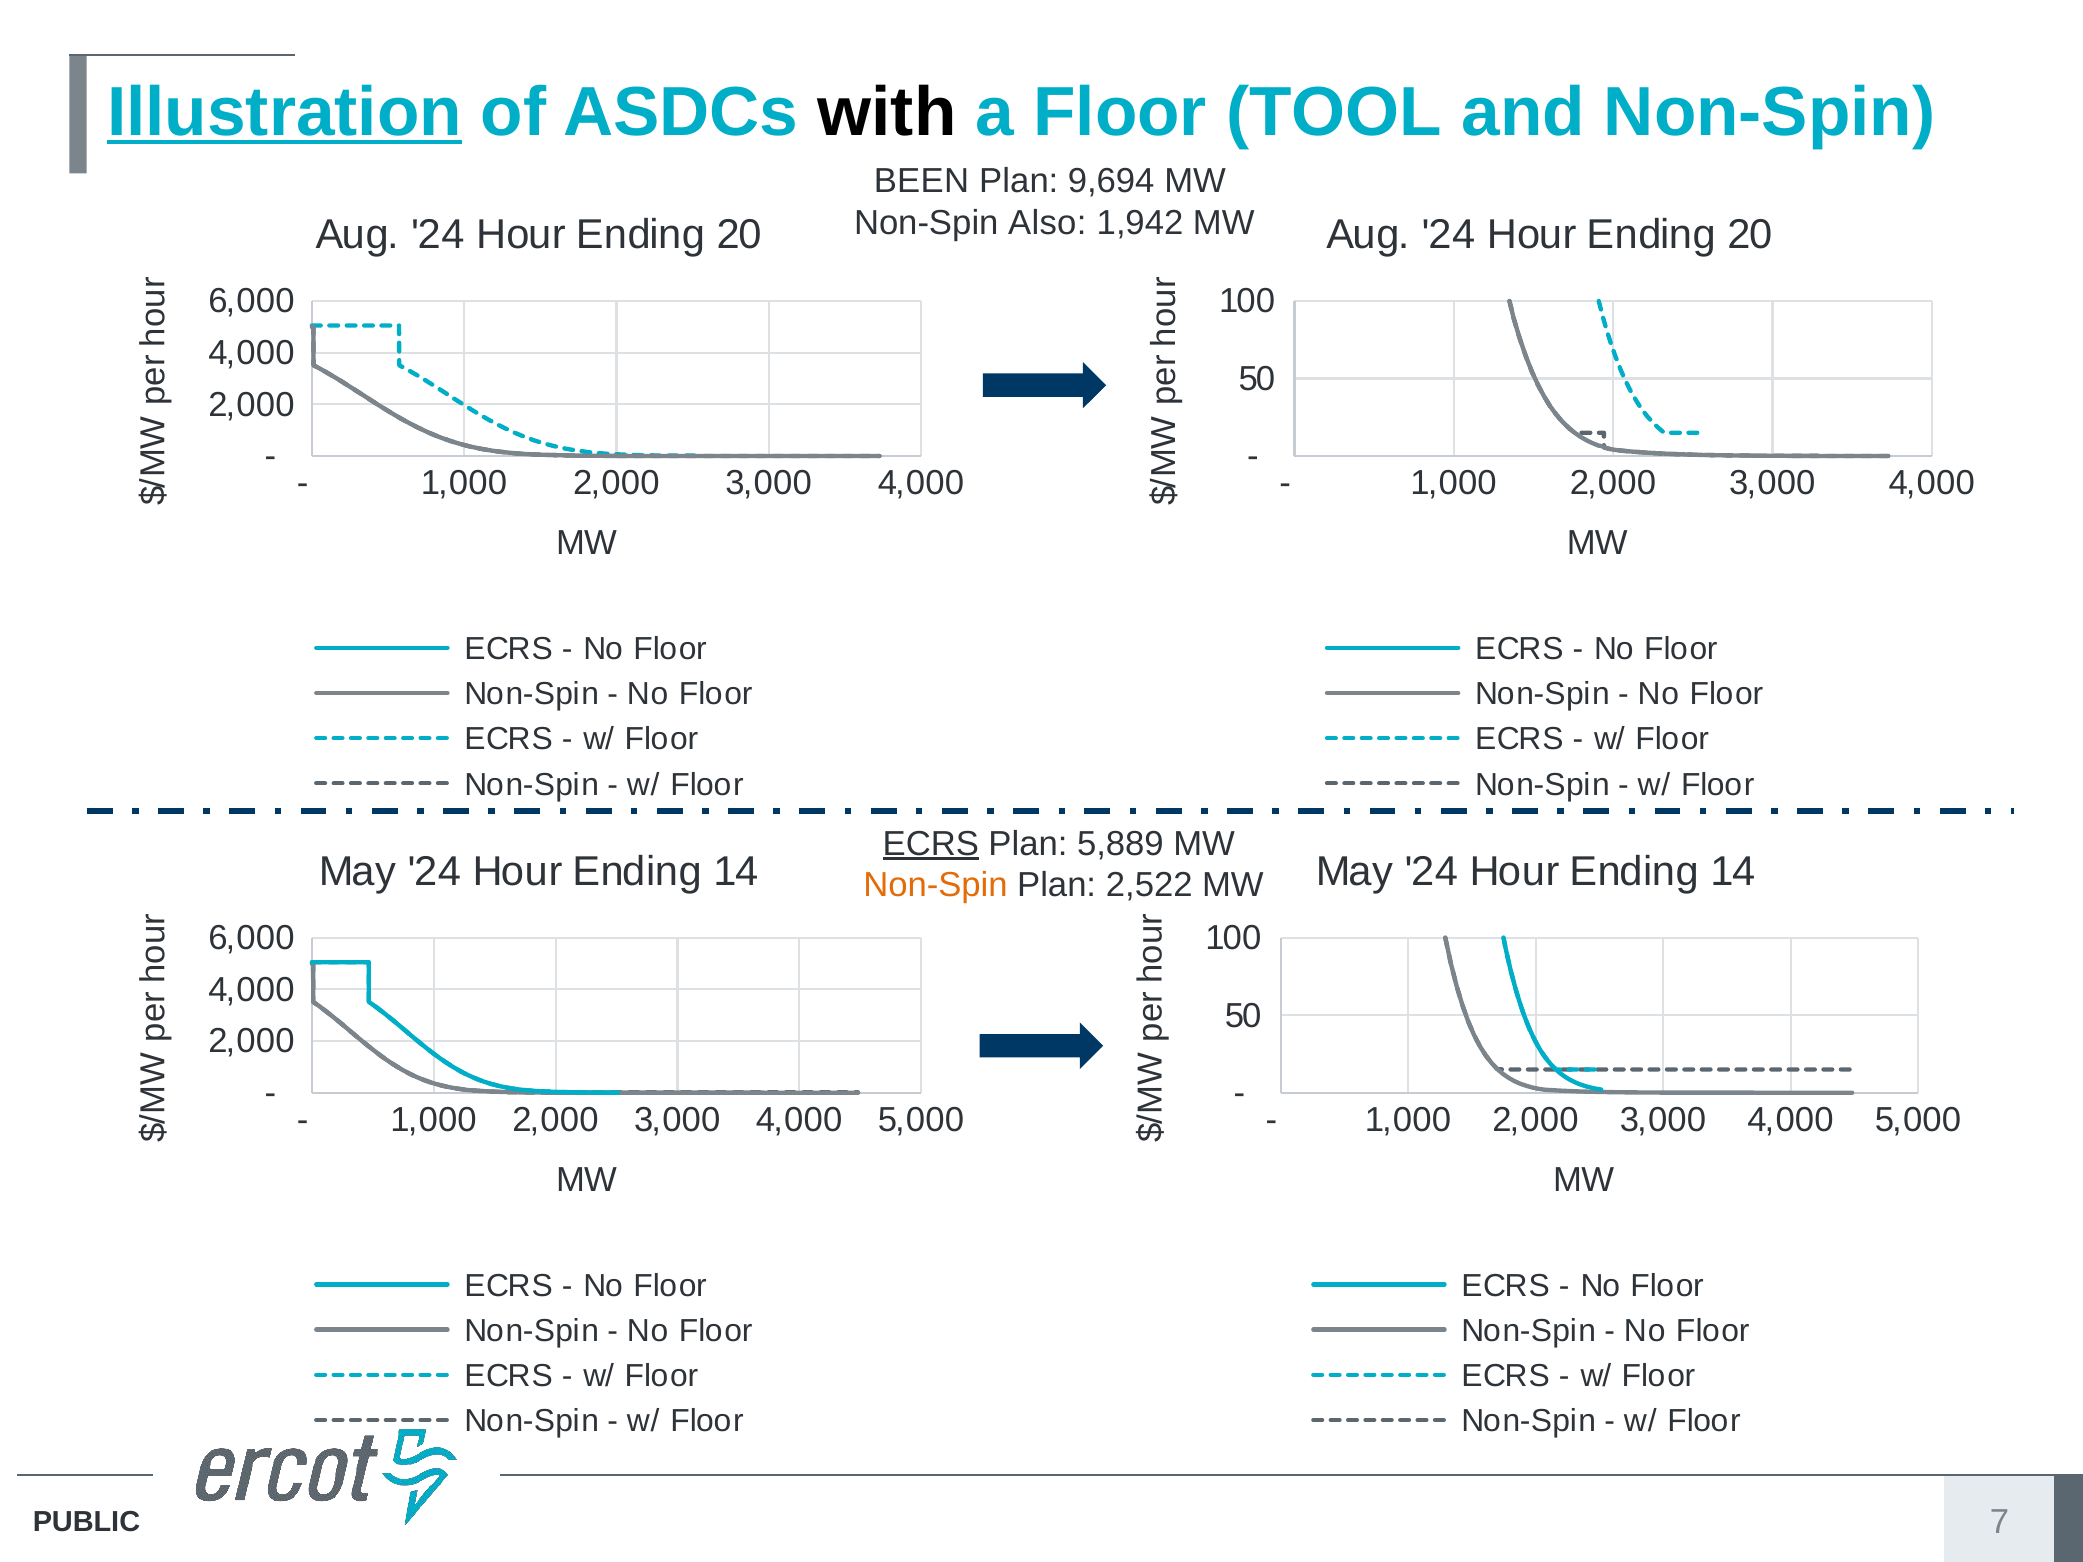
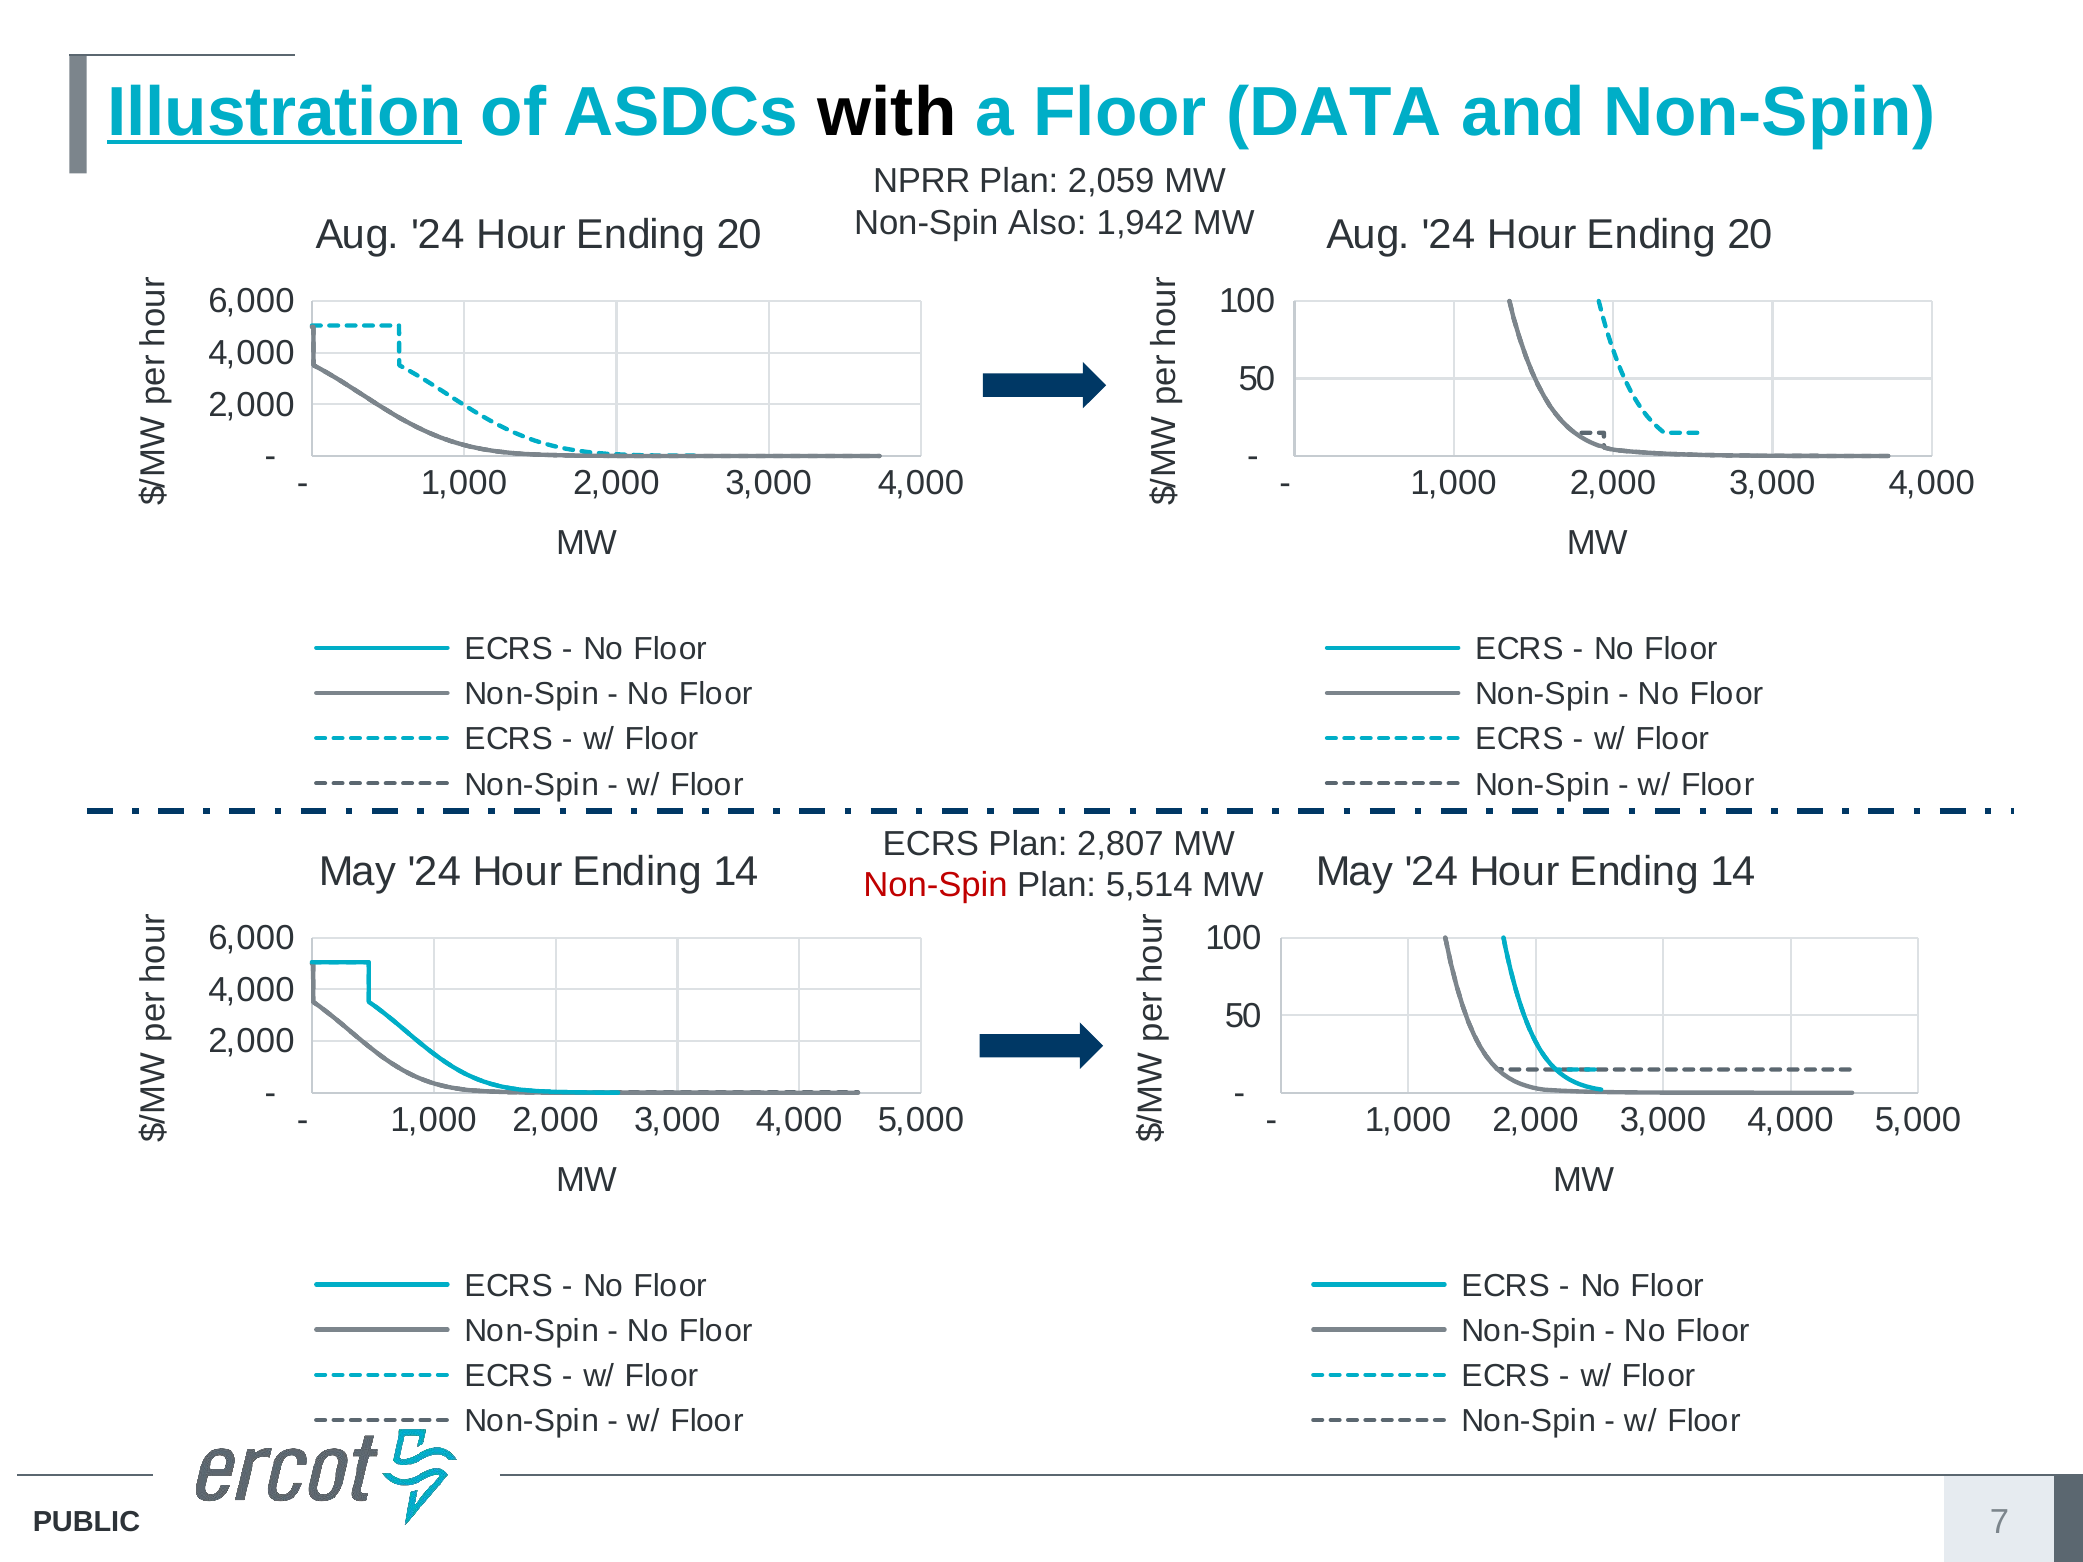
TOOL: TOOL -> DATA
BEEN: BEEN -> NPRR
9,694: 9,694 -> 2,059
ECRS at (931, 844) underline: present -> none
5,889: 5,889 -> 2,807
Non-Spin at (935, 885) colour: orange -> red
2,522: 2,522 -> 5,514
